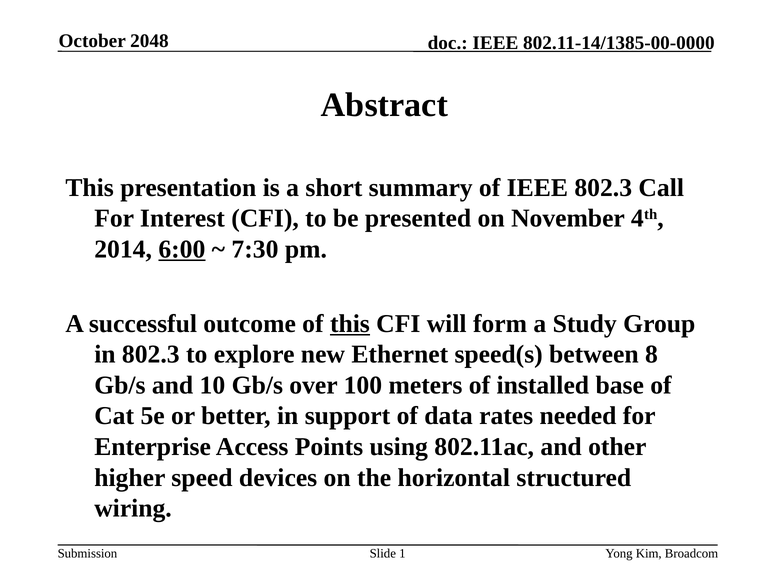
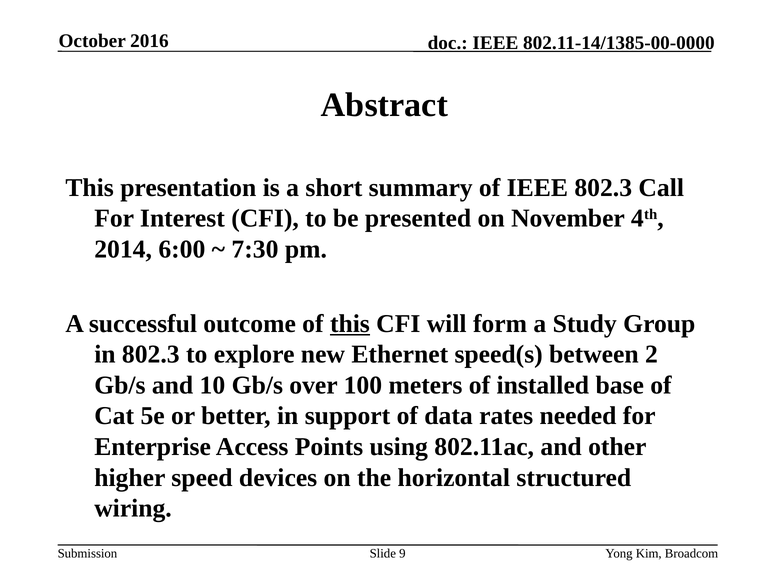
2048: 2048 -> 2016
6:00 underline: present -> none
8: 8 -> 2
1: 1 -> 9
